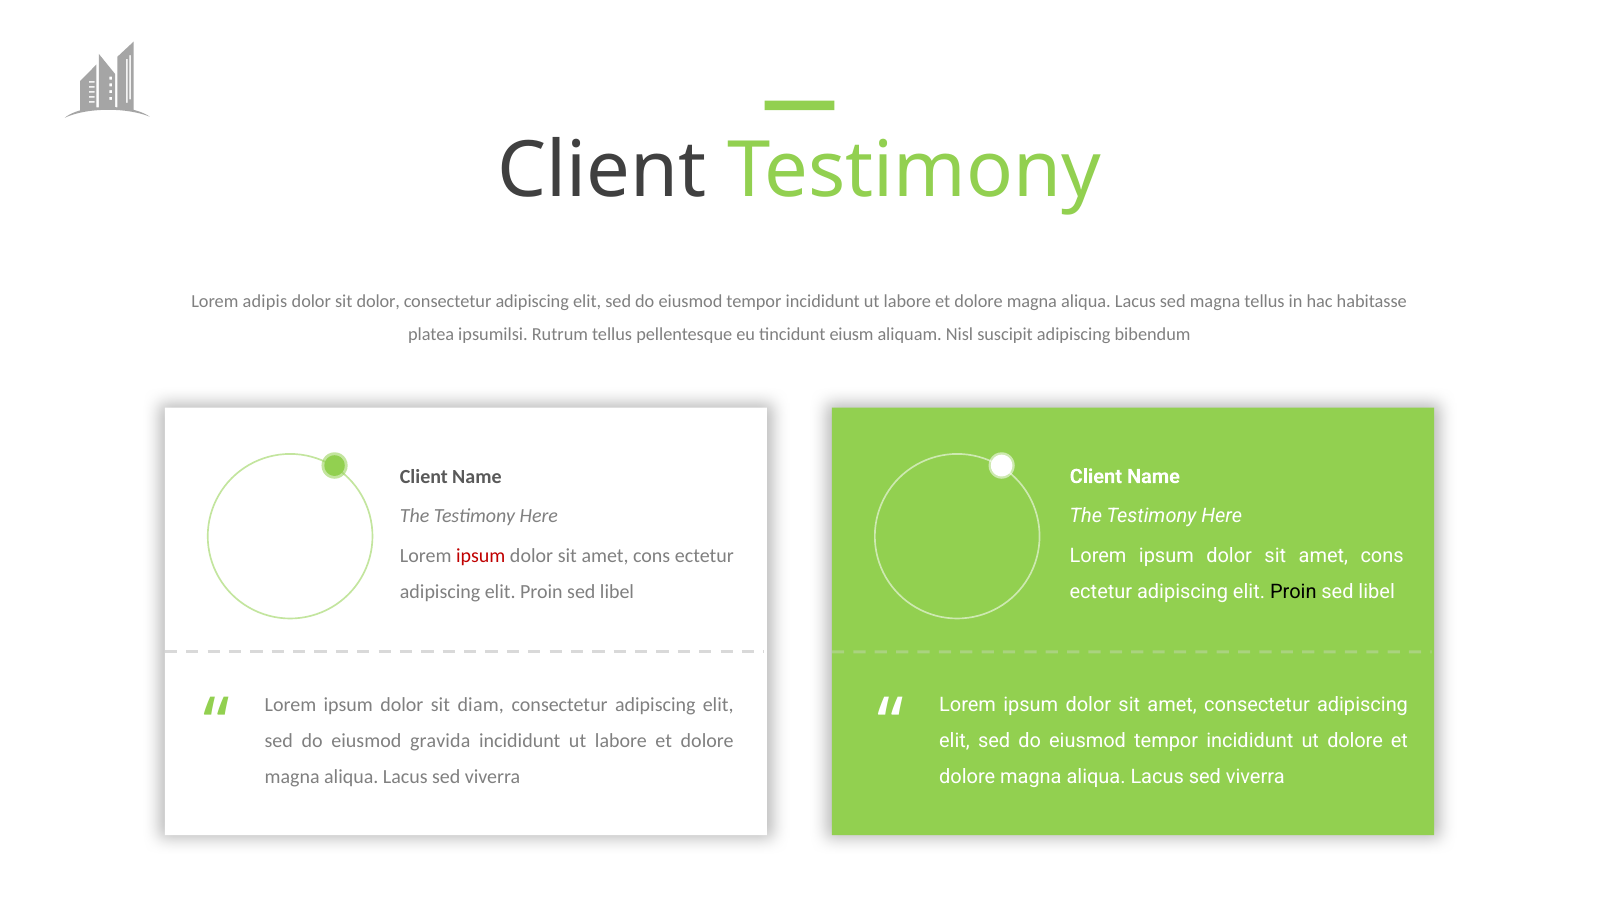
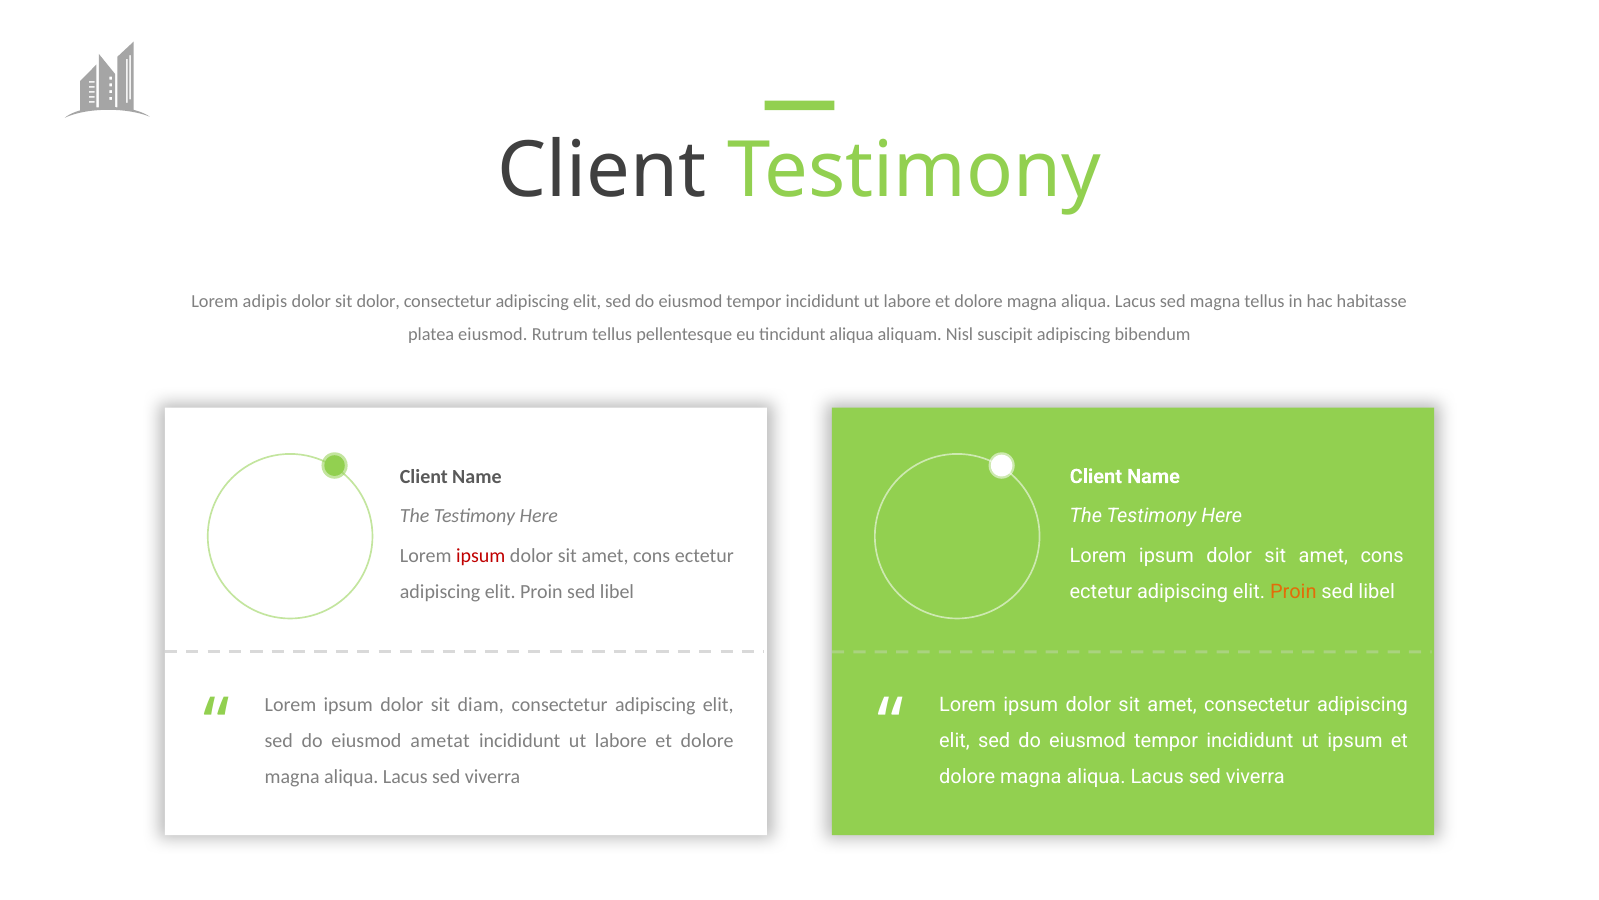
platea ipsumilsi: ipsumilsi -> eiusmod
tincidunt eiusm: eiusm -> aliqua
Proin at (1293, 591) colour: black -> orange
ut dolore: dolore -> ipsum
gravida: gravida -> ametat
